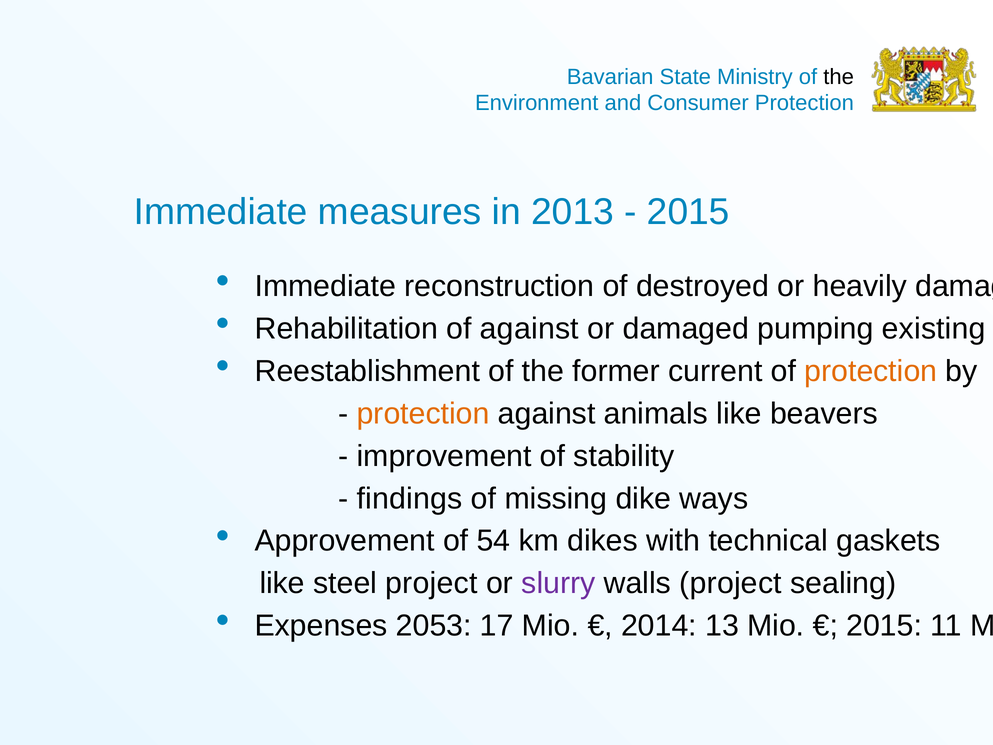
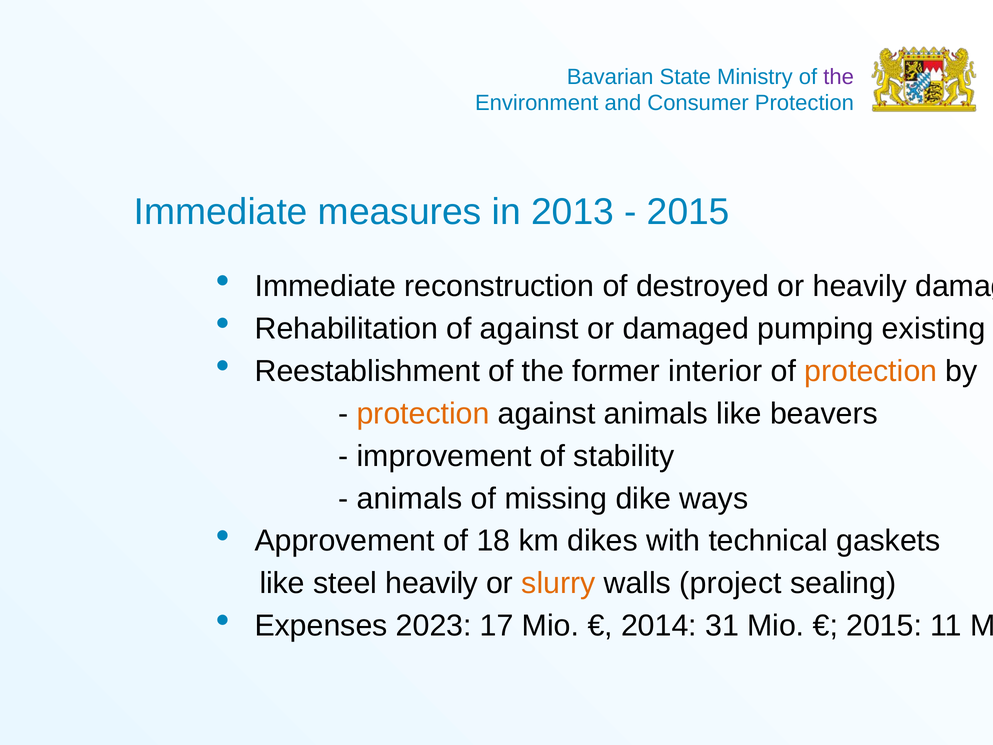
the at (839, 77) colour: black -> purple
current: current -> interior
findings at (410, 498): findings -> animals
54: 54 -> 18
steel project: project -> heavily
slurry colour: purple -> orange
2053: 2053 -> 2023
13: 13 -> 31
